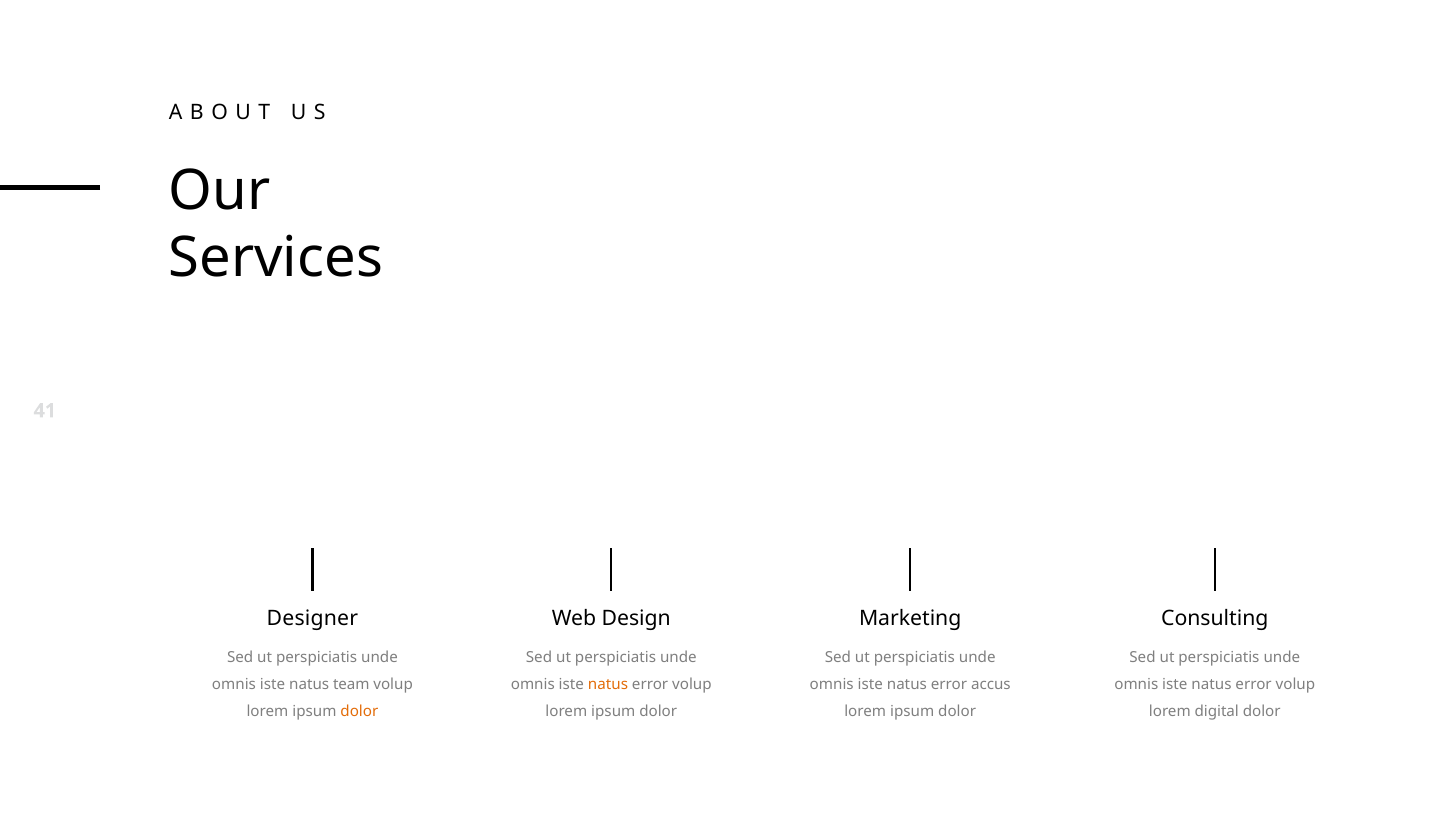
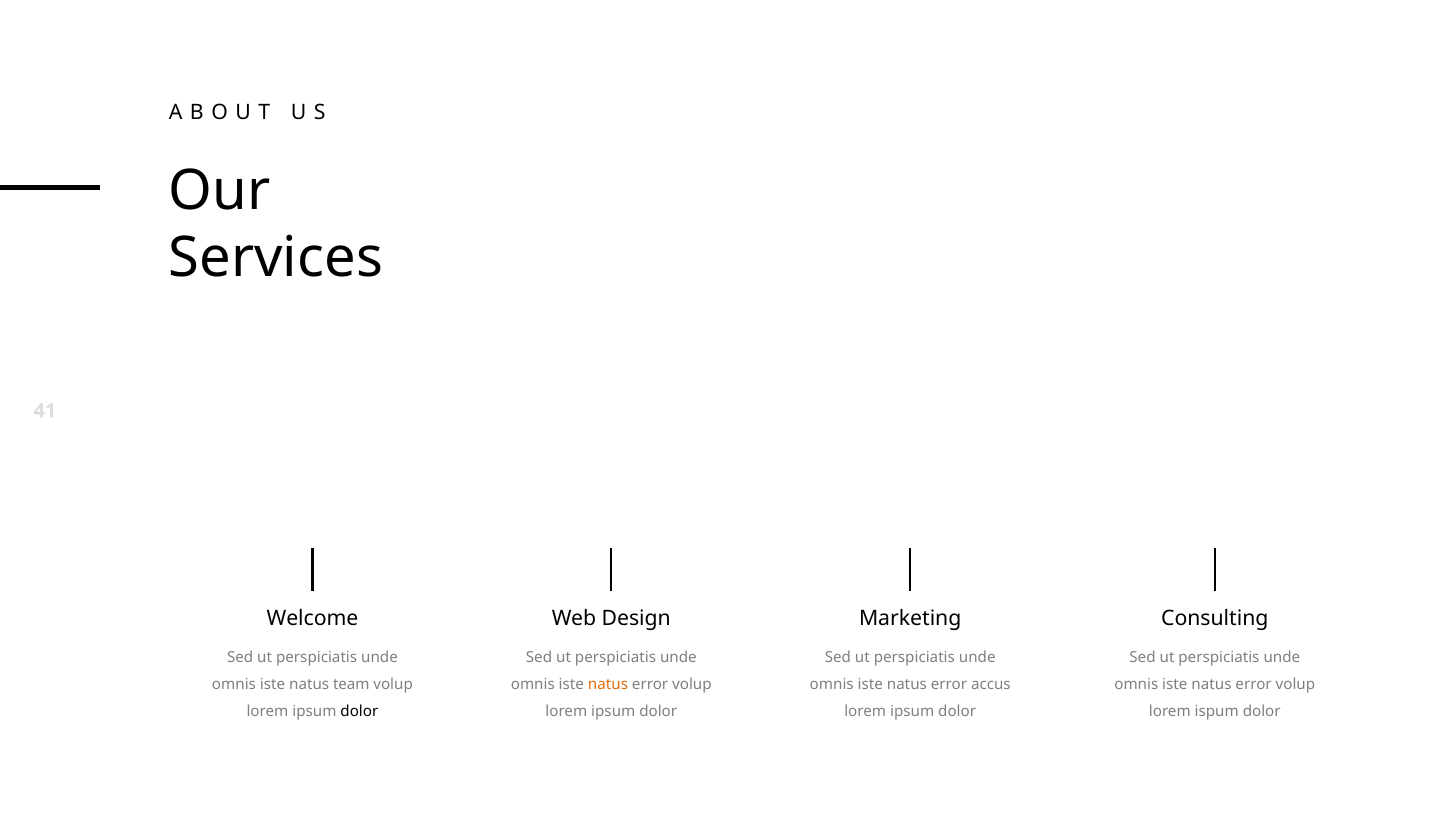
Designer: Designer -> Welcome
dolor at (359, 712) colour: orange -> black
digital: digital -> ispum
